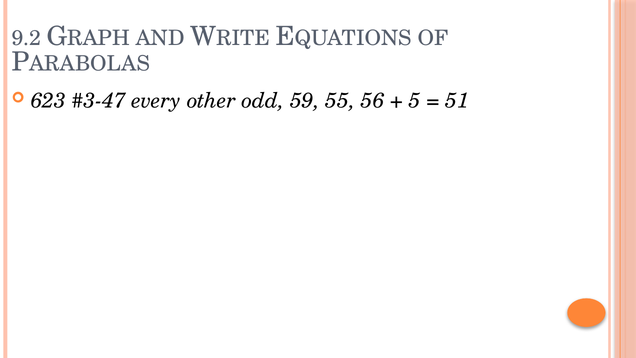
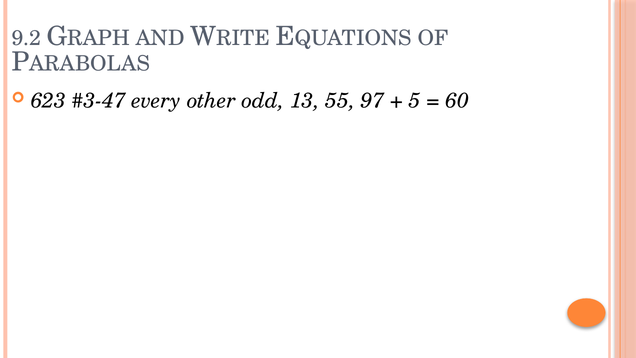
59: 59 -> 13
56: 56 -> 97
51: 51 -> 60
